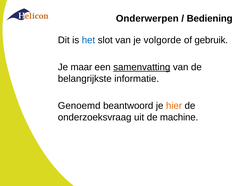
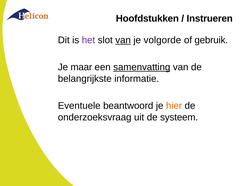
Onderwerpen: Onderwerpen -> Hoofdstukken
Bediening: Bediening -> Instrueren
het colour: blue -> purple
van at (123, 40) underline: none -> present
Genoemd: Genoemd -> Eventuele
machine: machine -> systeem
